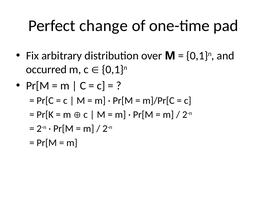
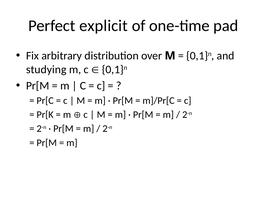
change: change -> explicit
occurred: occurred -> studying
